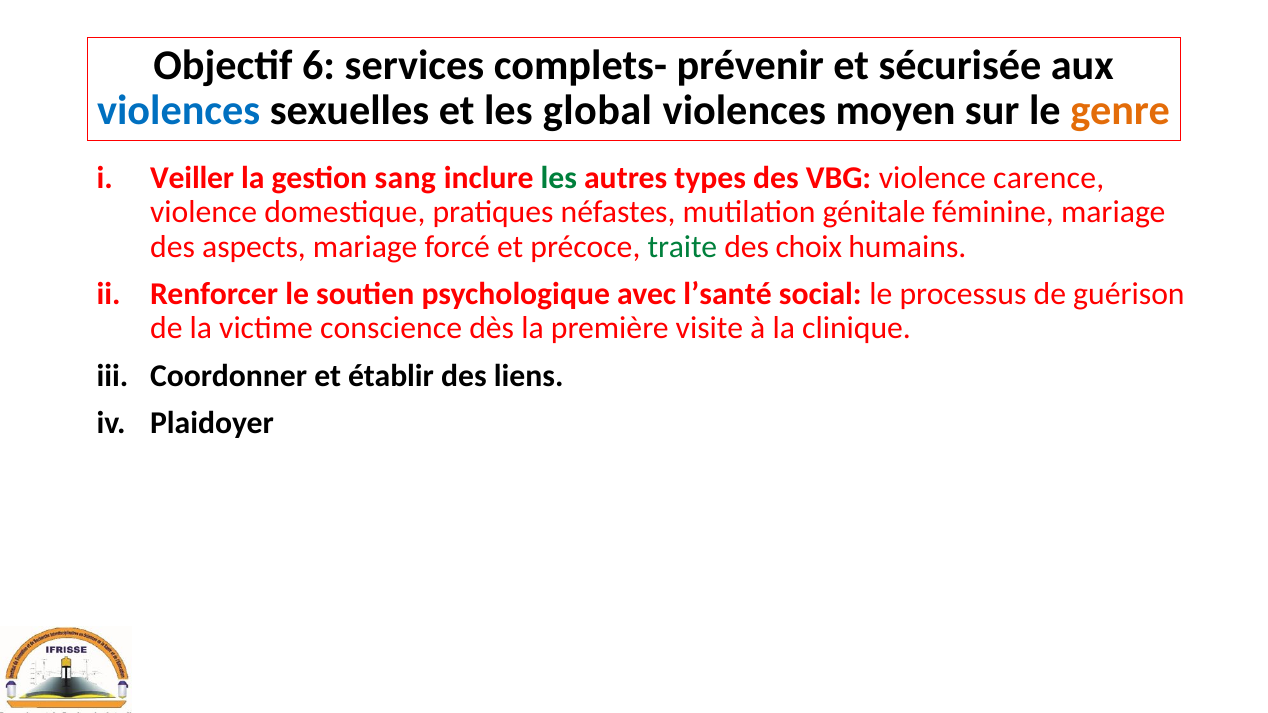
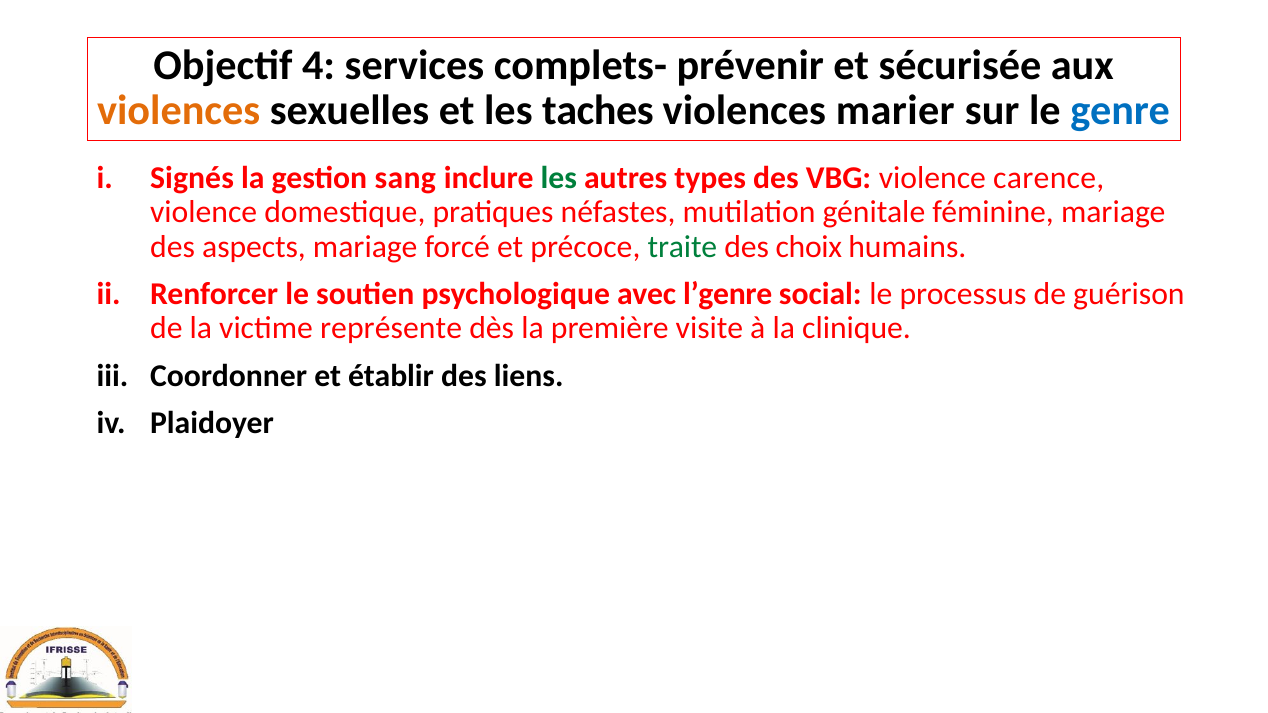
6: 6 -> 4
violences at (179, 111) colour: blue -> orange
global: global -> taches
moyen: moyen -> marier
genre colour: orange -> blue
Veiller: Veiller -> Signés
l’santé: l’santé -> l’genre
conscience: conscience -> représente
